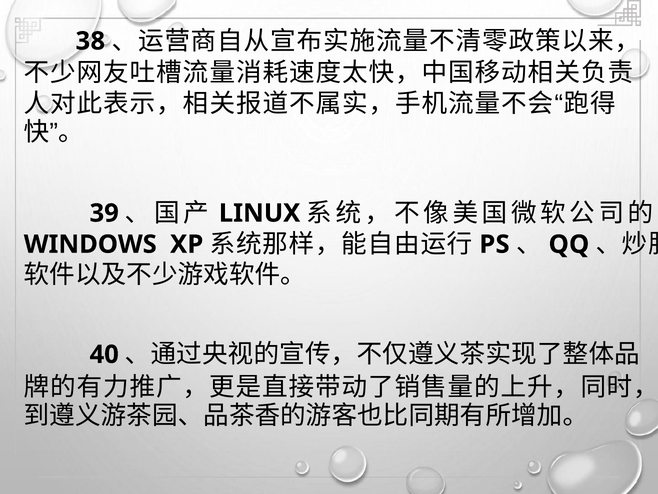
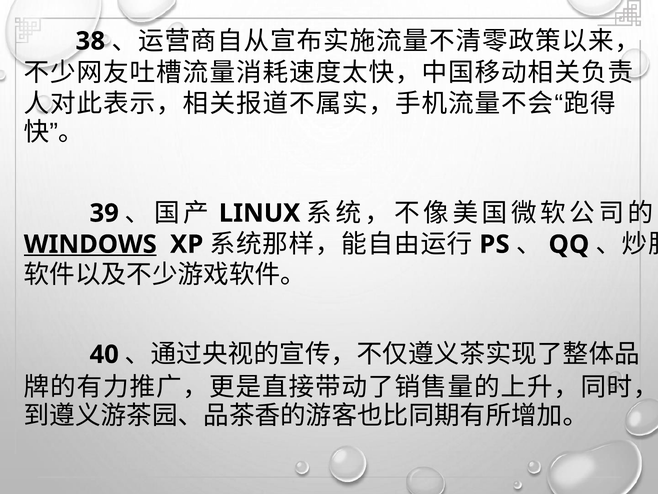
WINDOWS underline: none -> present
